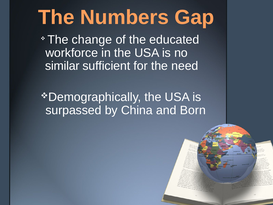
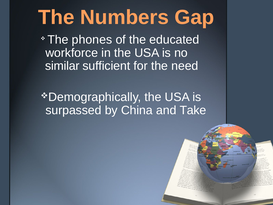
change: change -> phones
Born: Born -> Take
